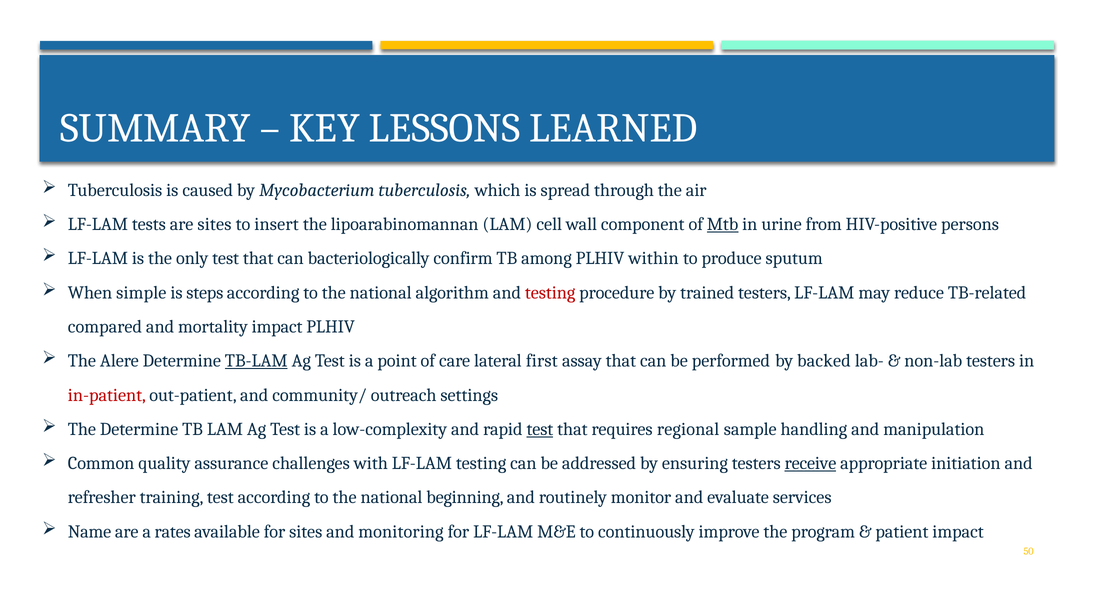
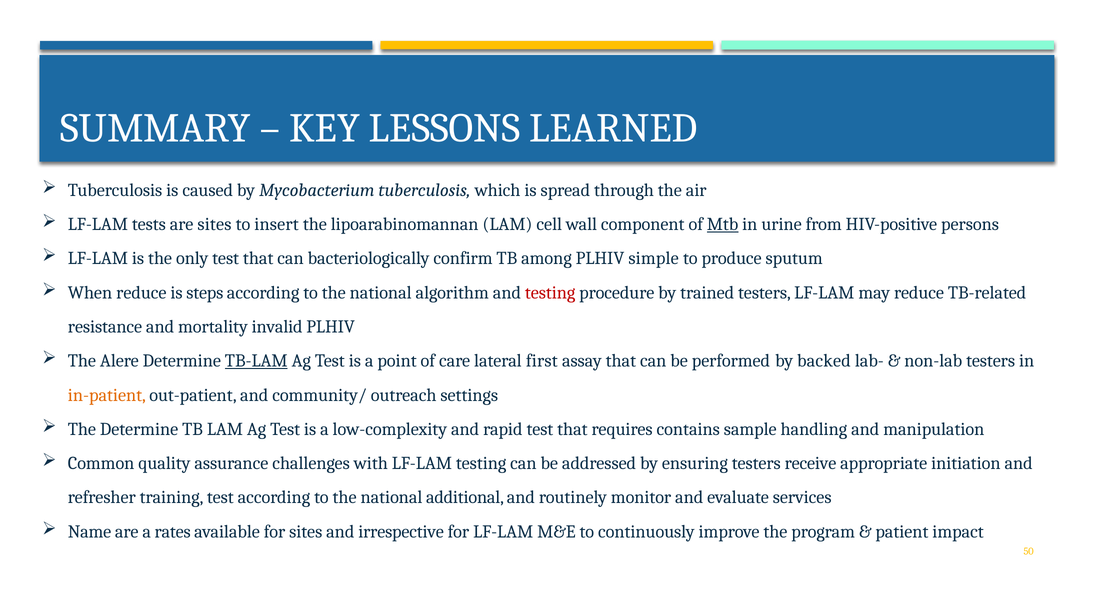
within: within -> simple
When simple: simple -> reduce
compared: compared -> resistance
mortality impact: impact -> invalid
in-patient colour: red -> orange
test at (540, 429) underline: present -> none
regional: regional -> contains
receive underline: present -> none
beginning: beginning -> additional
monitoring: monitoring -> irrespective
